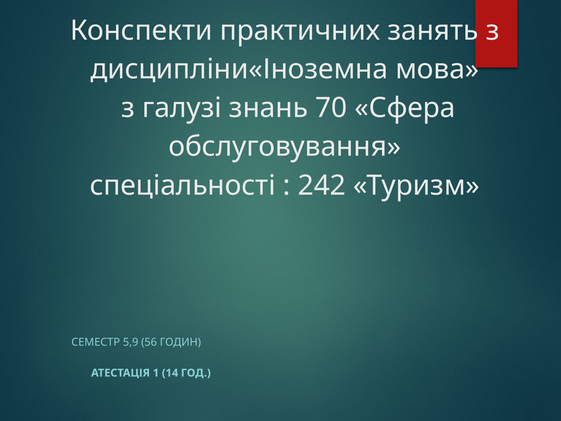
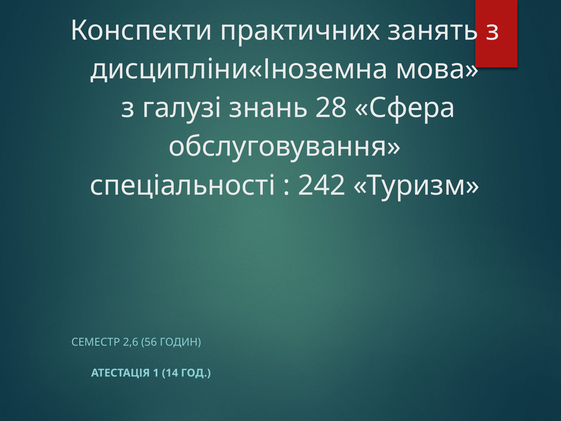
70: 70 -> 28
5,9: 5,9 -> 2,6
